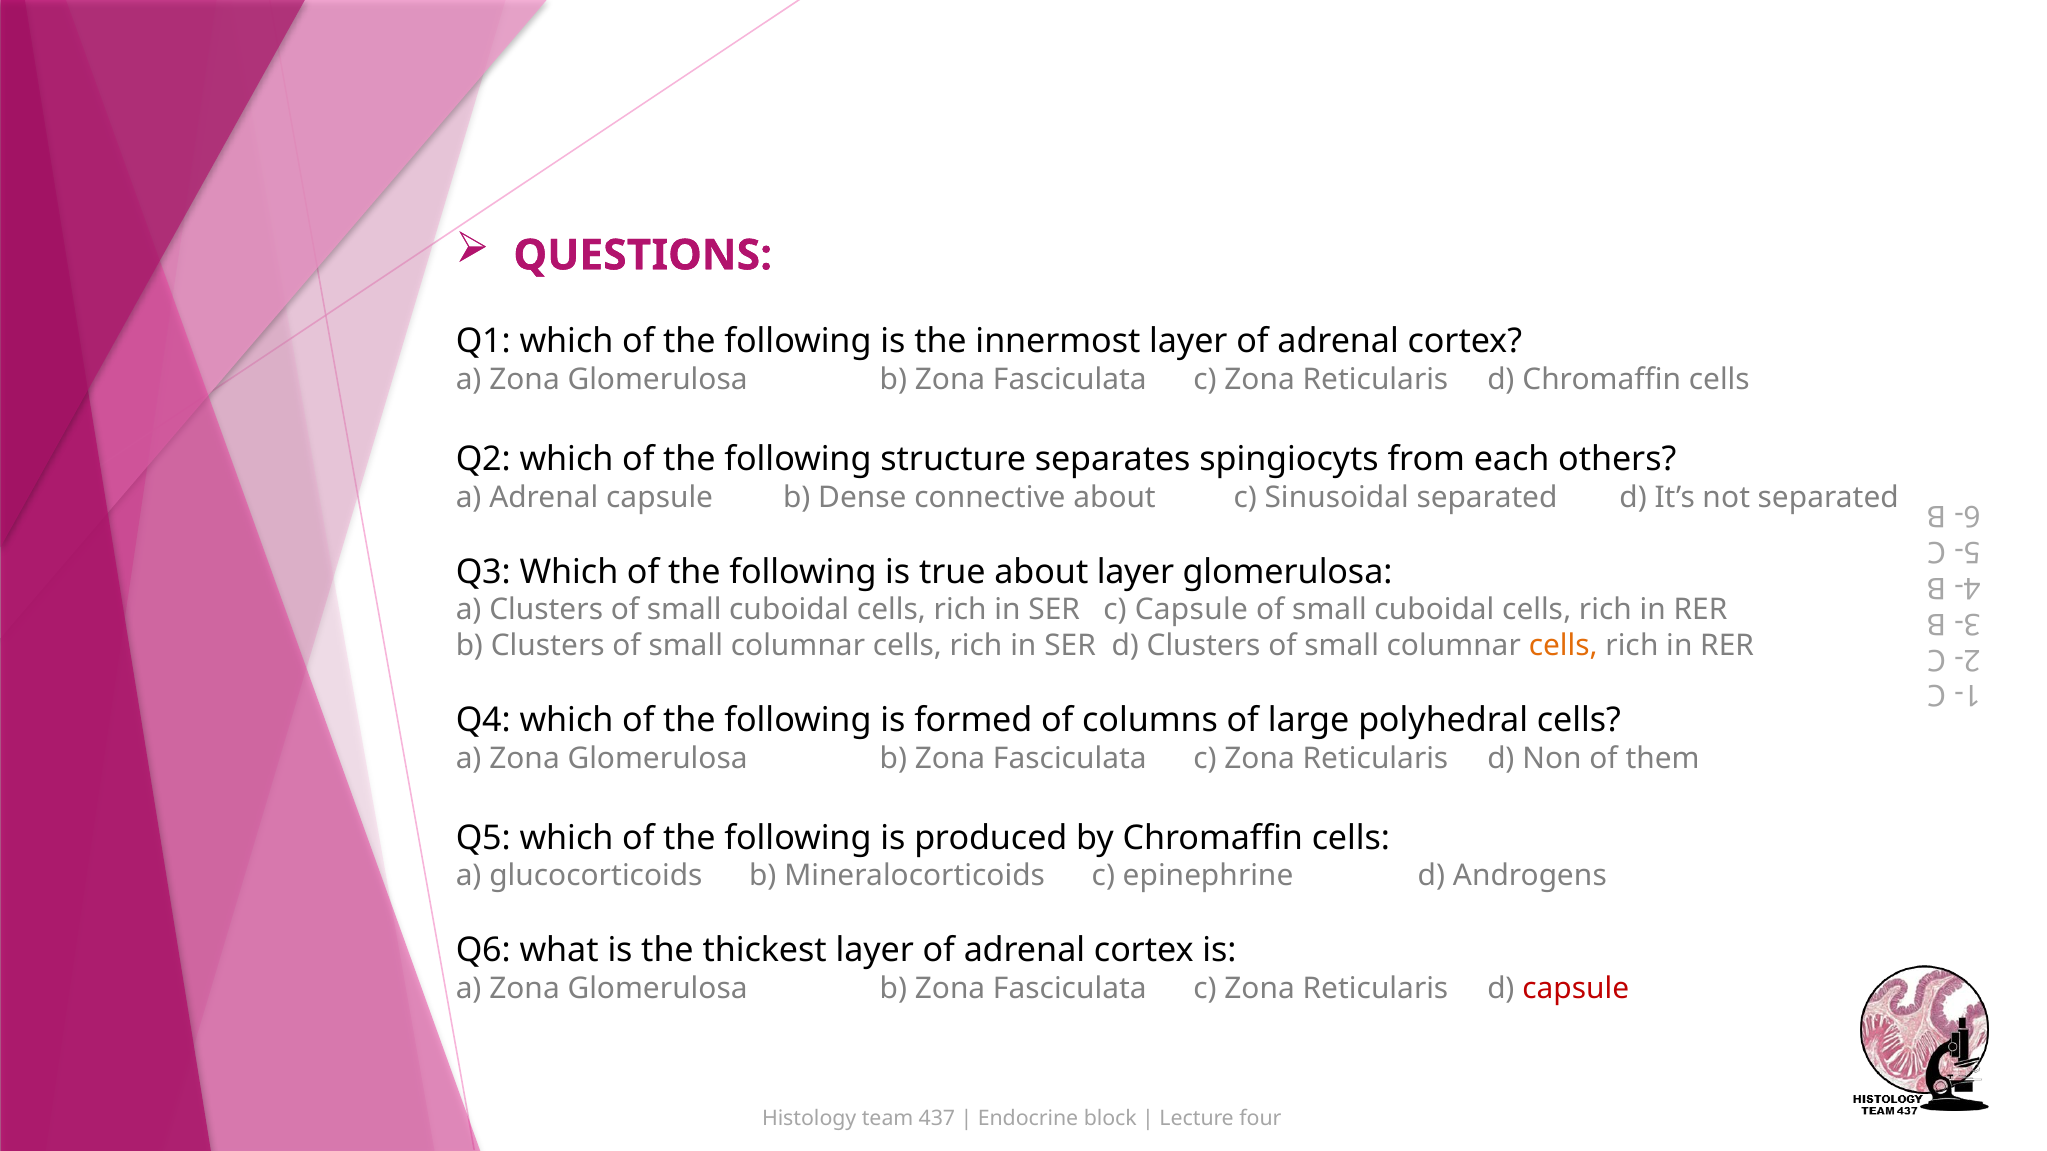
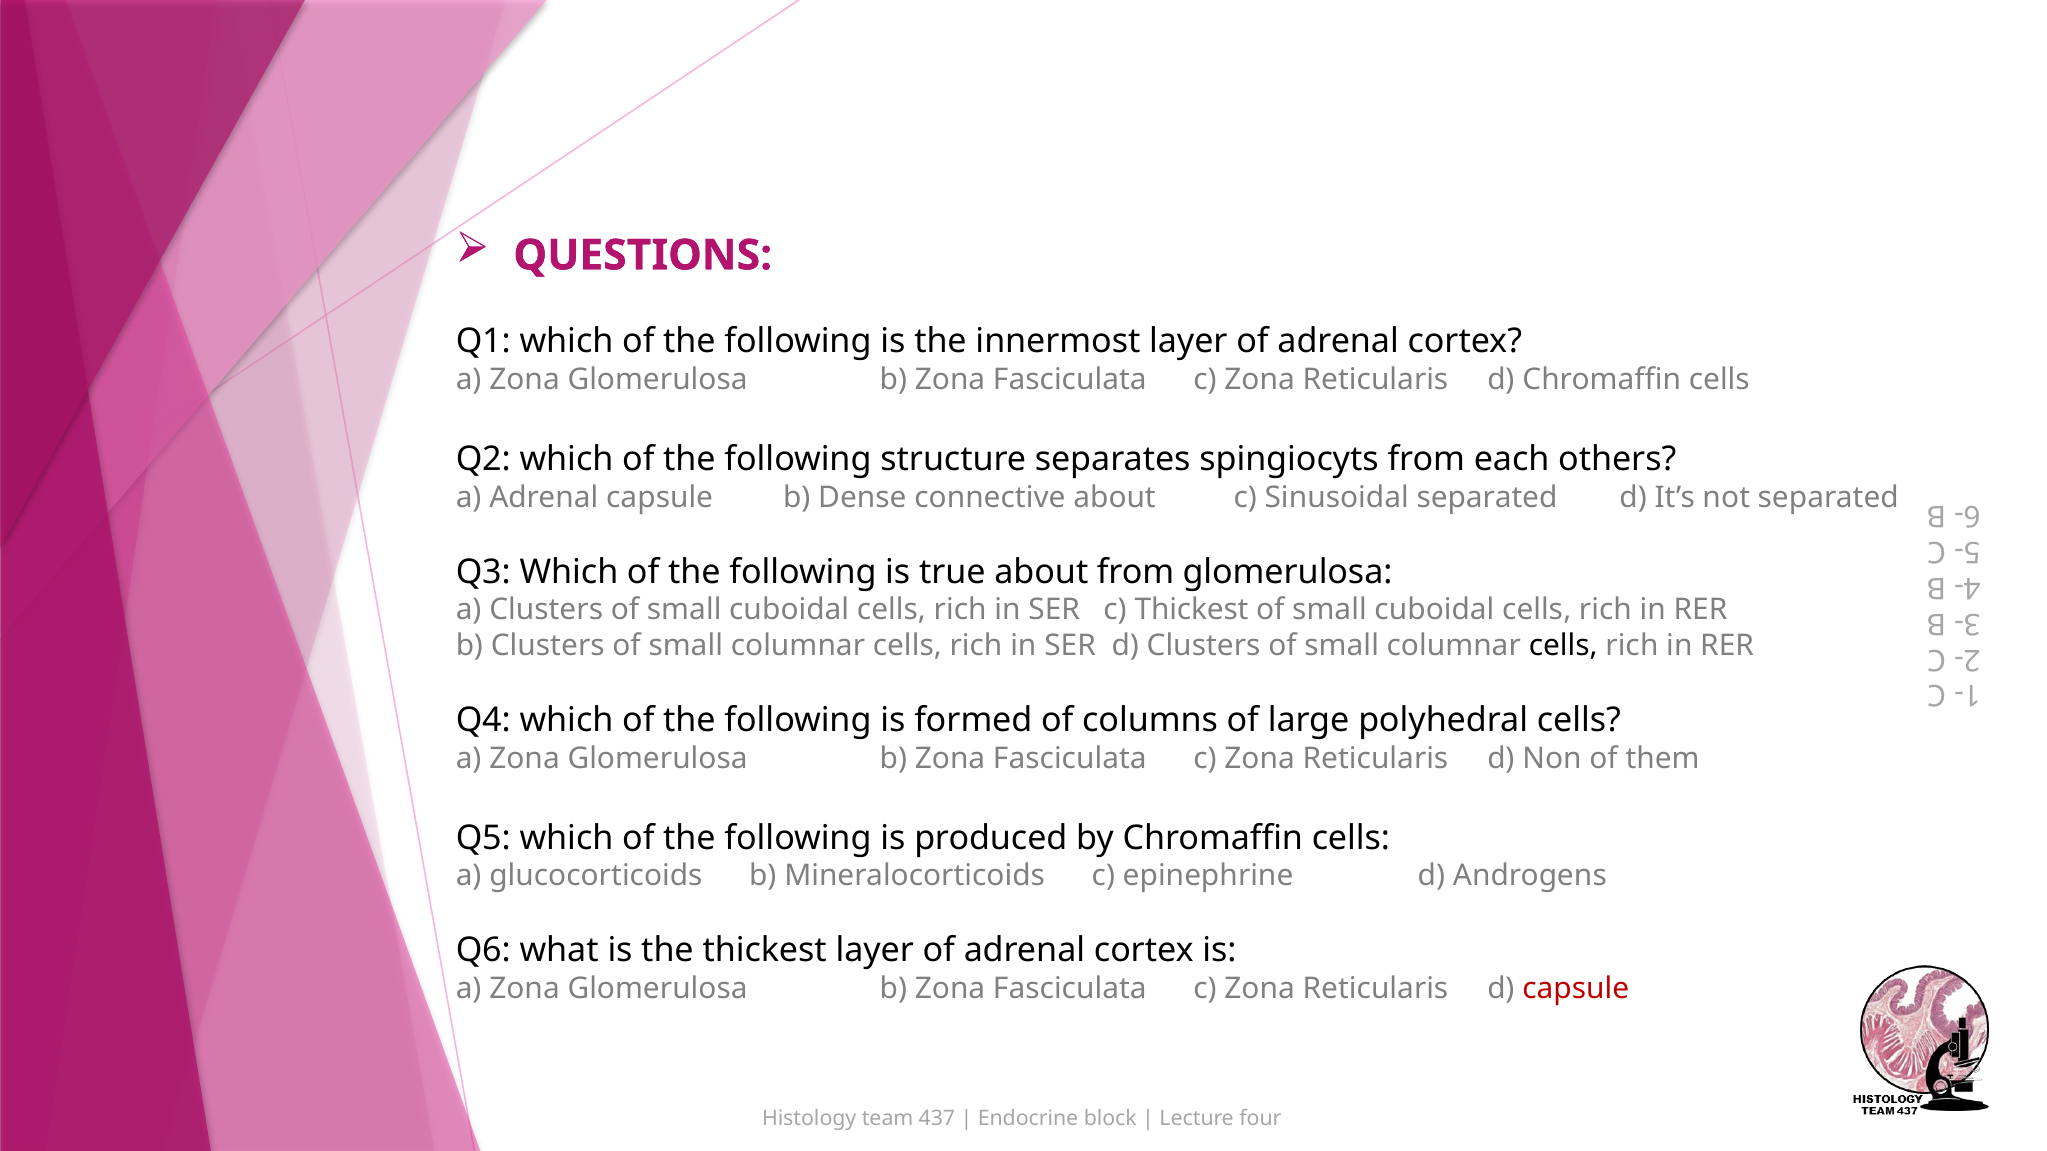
about layer: layer -> from
c Capsule: Capsule -> Thickest
cells at (1563, 646) colour: orange -> black
